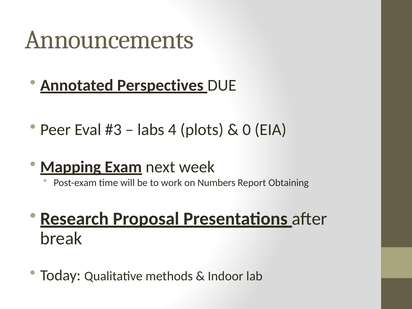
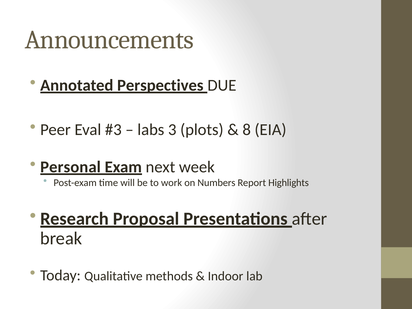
4: 4 -> 3
0: 0 -> 8
Mapping: Mapping -> Personal
Obtaining: Obtaining -> Highlights
